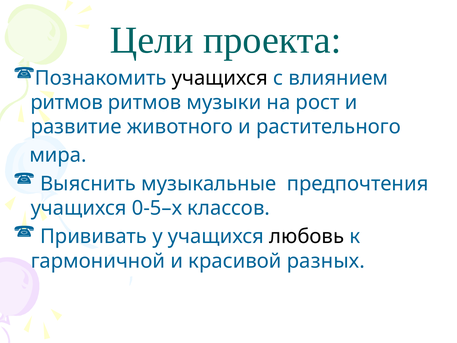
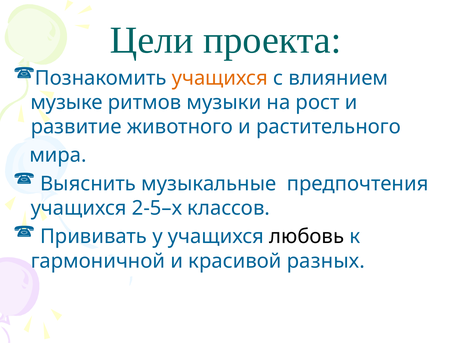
учащихся at (220, 78) colour: black -> orange
ритмов at (67, 102): ритмов -> музыке
0-5–х: 0-5–х -> 2-5–х
